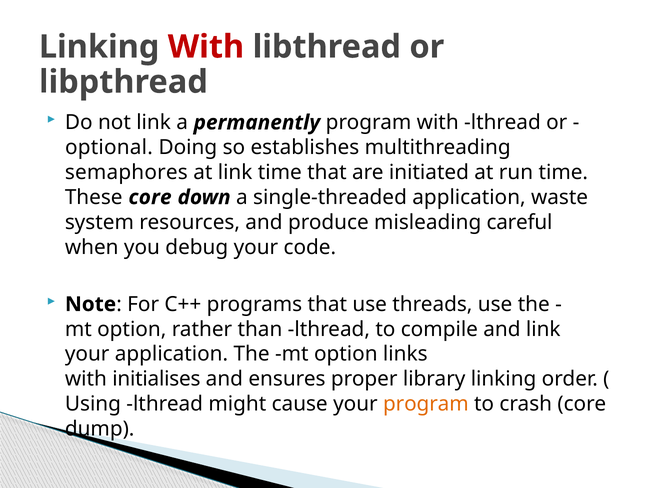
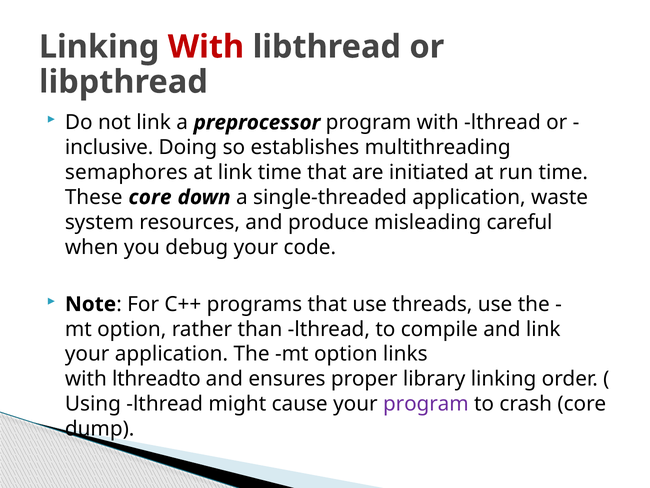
permanently: permanently -> preprocessor
optional: optional -> inclusive
initialises: initialises -> lthreadto
program at (426, 404) colour: orange -> purple
